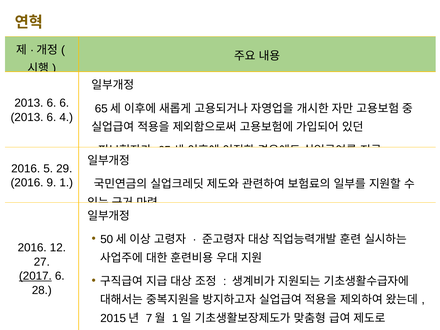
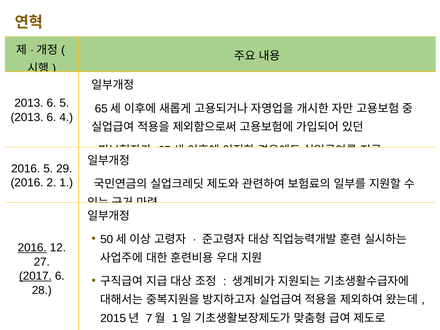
6 6: 6 -> 5
9: 9 -> 2
2016 at (32, 248) underline: none -> present
